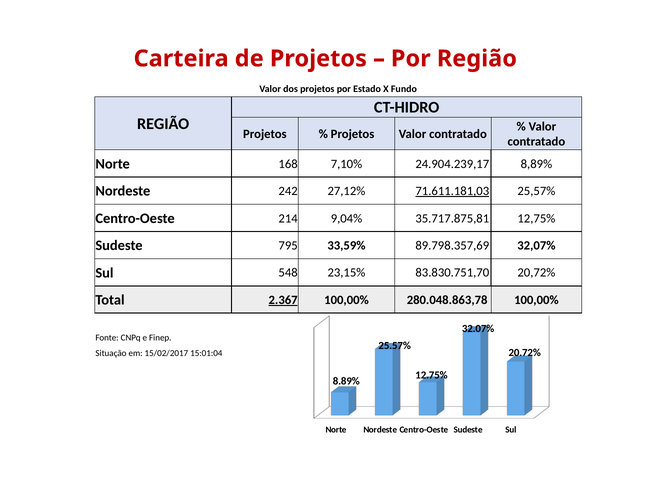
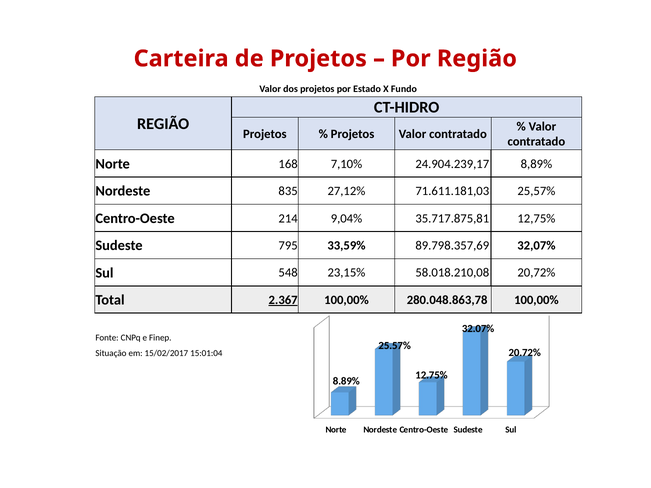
242: 242 -> 835
71.611.181,03 underline: present -> none
83.830.751,70: 83.830.751,70 -> 58.018.210,08
